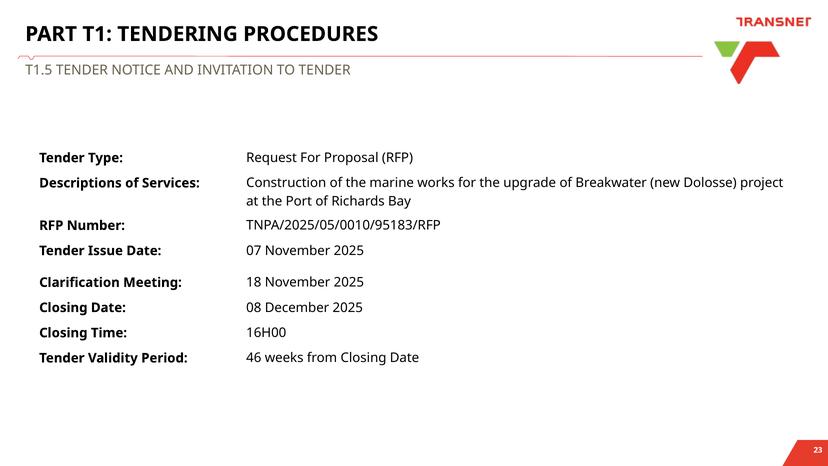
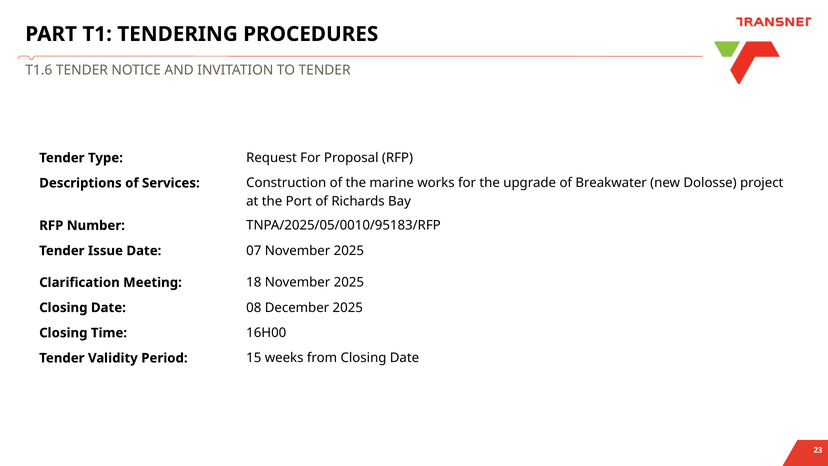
T1.5: T1.5 -> T1.6
46: 46 -> 15
